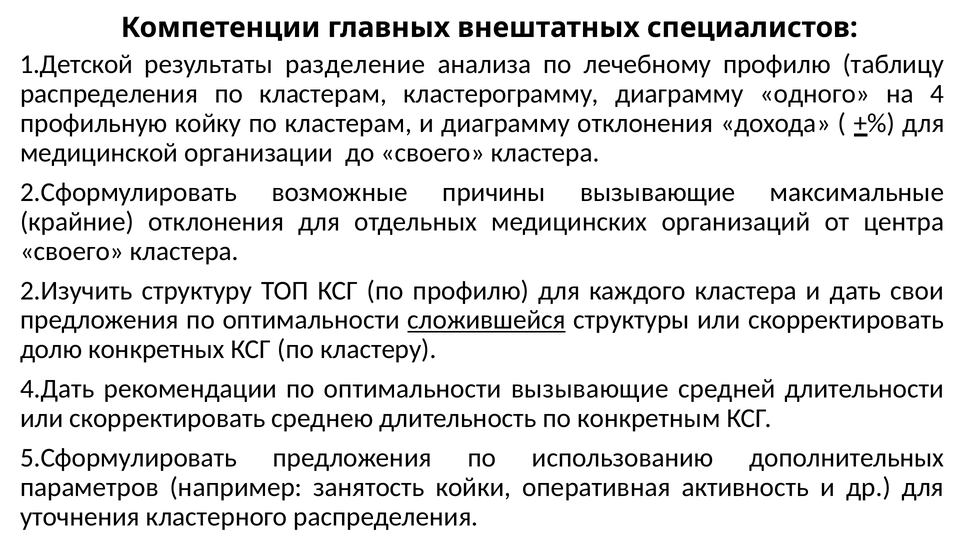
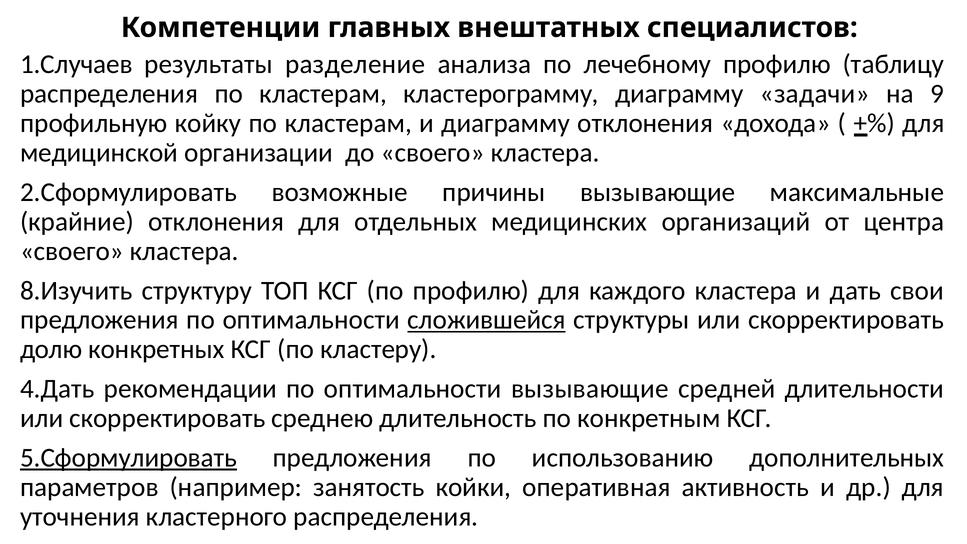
1.Детской: 1.Детской -> 1.Случаев
одного: одного -> задачи
4: 4 -> 9
2.Изучить: 2.Изучить -> 8.Изучить
5.Сформулировать underline: none -> present
